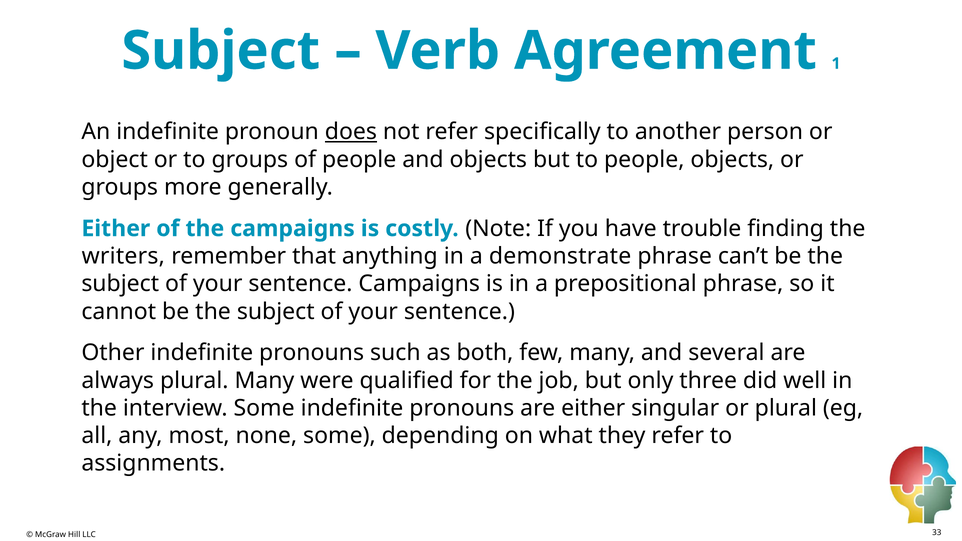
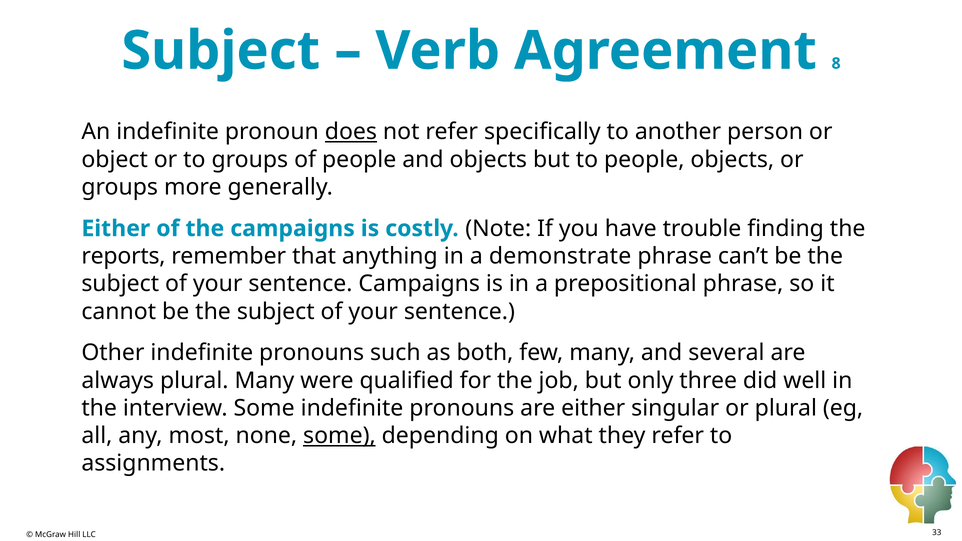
1: 1 -> 8
writers: writers -> reports
some at (339, 436) underline: none -> present
